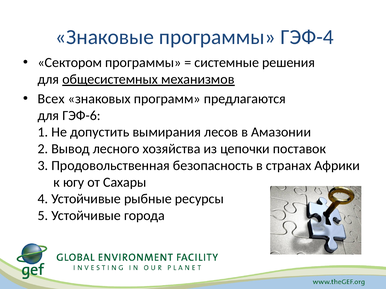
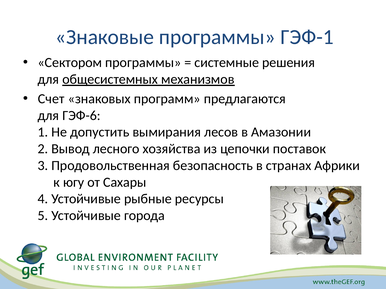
ГЭФ-4: ГЭФ-4 -> ГЭФ-1
Всех: Всех -> Счет
